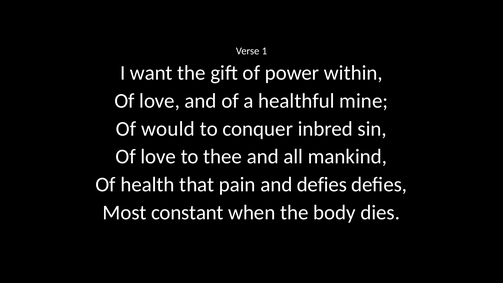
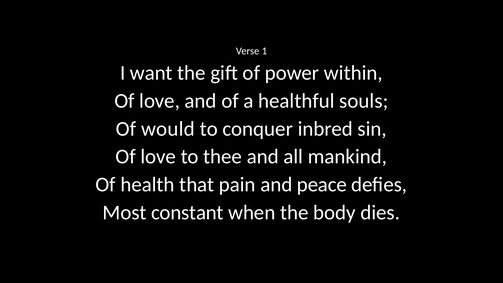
mine: mine -> souls
and defies: defies -> peace
